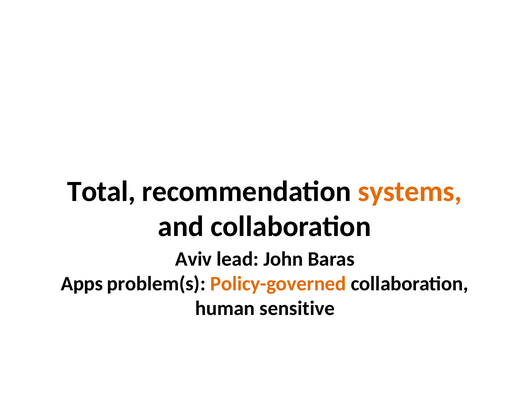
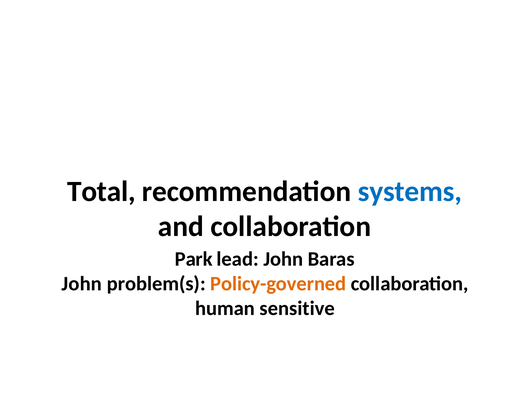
systems colour: orange -> blue
Aviv: Aviv -> Park
Apps at (82, 284): Apps -> John
